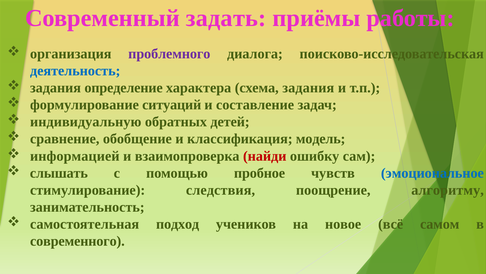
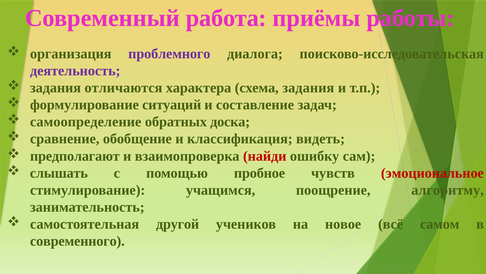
задать: задать -> работа
деятельность colour: blue -> purple
определение: определение -> отличаются
индивидуальную: индивидуальную -> самоопределение
детей: детей -> доска
модель: модель -> видеть
информацией: информацией -> предполагают
эмоциональное colour: blue -> red
следствия: следствия -> учащимся
подход: подход -> другой
